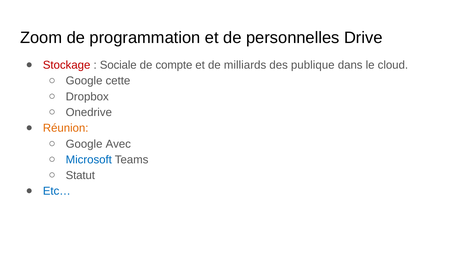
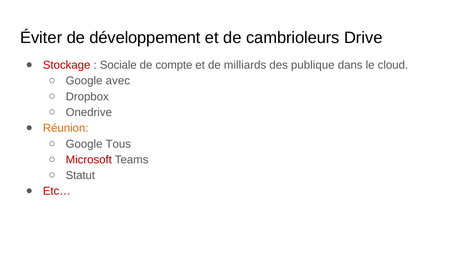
Zoom: Zoom -> Éviter
programmation: programmation -> développement
personnelles: personnelles -> cambrioleurs
cette: cette -> avec
Avec: Avec -> Tous
Microsoft colour: blue -> red
Etc… colour: blue -> red
